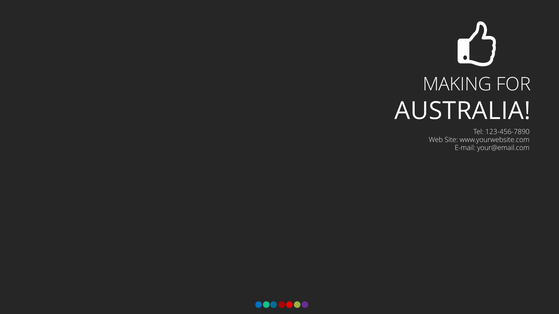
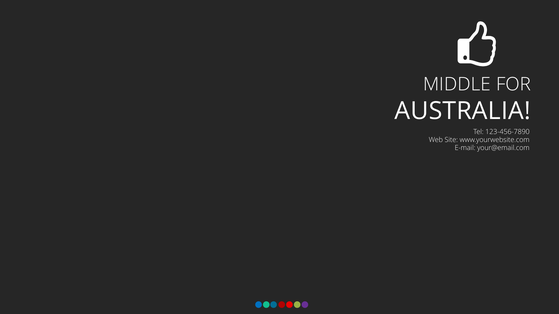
MAKING: MAKING -> MIDDLE
